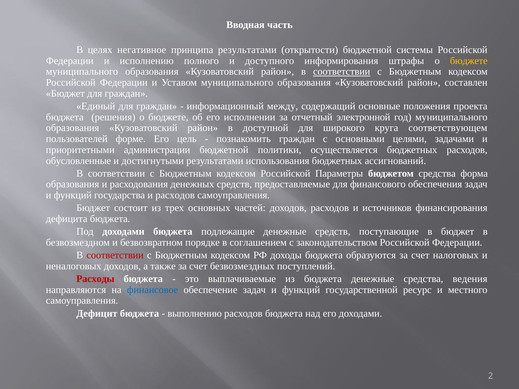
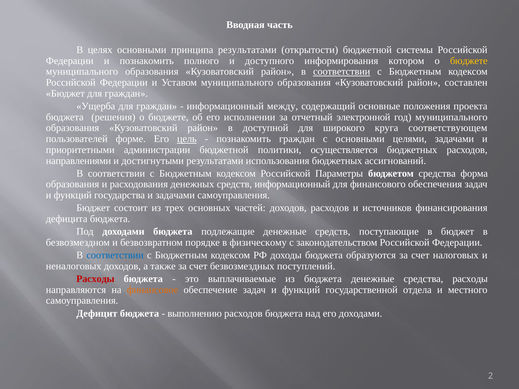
целях негативное: негативное -> основными
и исполнению: исполнению -> познакомить
штрафы: штрафы -> котором
Единый: Единый -> Ущерба
цель underline: none -> present
обусловленные: обусловленные -> направлениями
средств предоставляемые: предоставляемые -> информационный
и расходов: расходов -> задачами
соглашением: соглашением -> физическому
соответствии at (115, 255) colour: red -> blue
средства ведения: ведения -> расходы
финансовое colour: blue -> orange
ресурс: ресурс -> отдела
